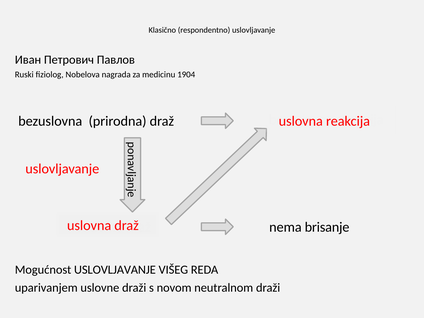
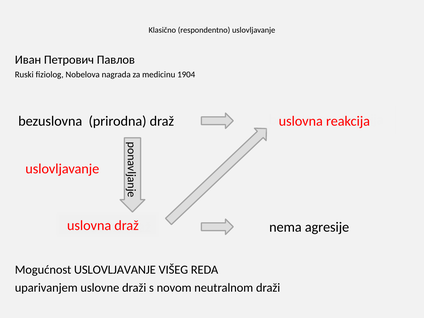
brisanje: brisanje -> agresije
